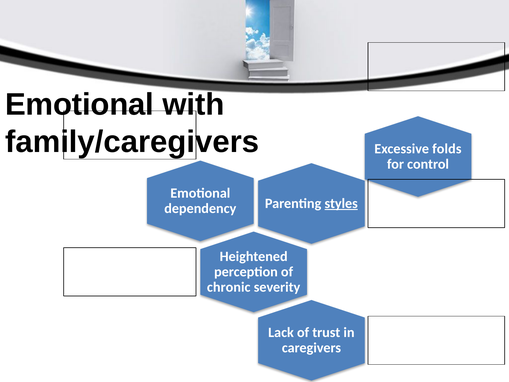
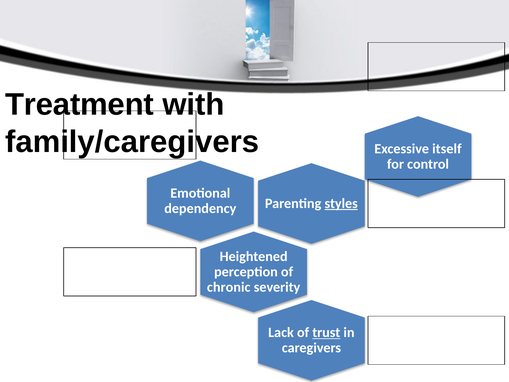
Emotional at (79, 104): Emotional -> Treatment
folds: folds -> itself
trust underline: none -> present
